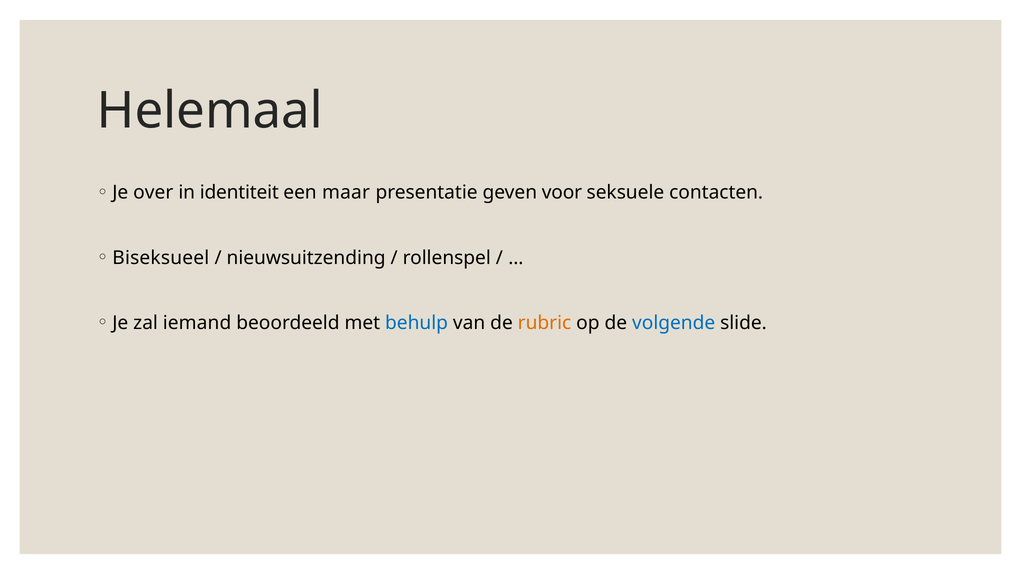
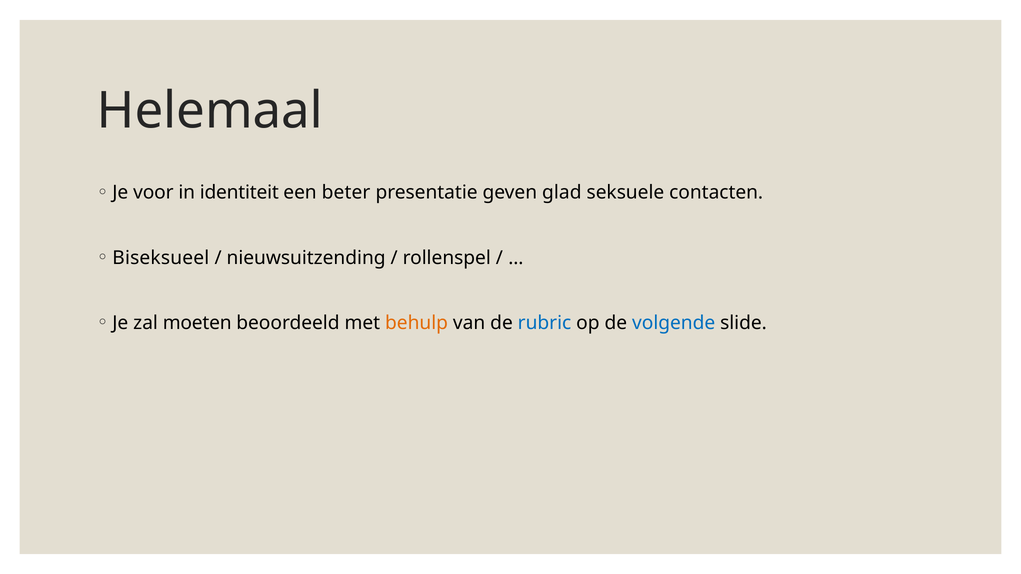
over: over -> voor
maar: maar -> beter
voor: voor -> glad
iemand: iemand -> moeten
behulp colour: blue -> orange
rubric colour: orange -> blue
